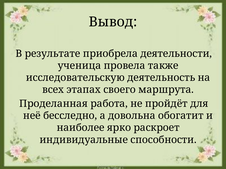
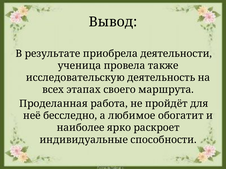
довольна: довольна -> любимое
